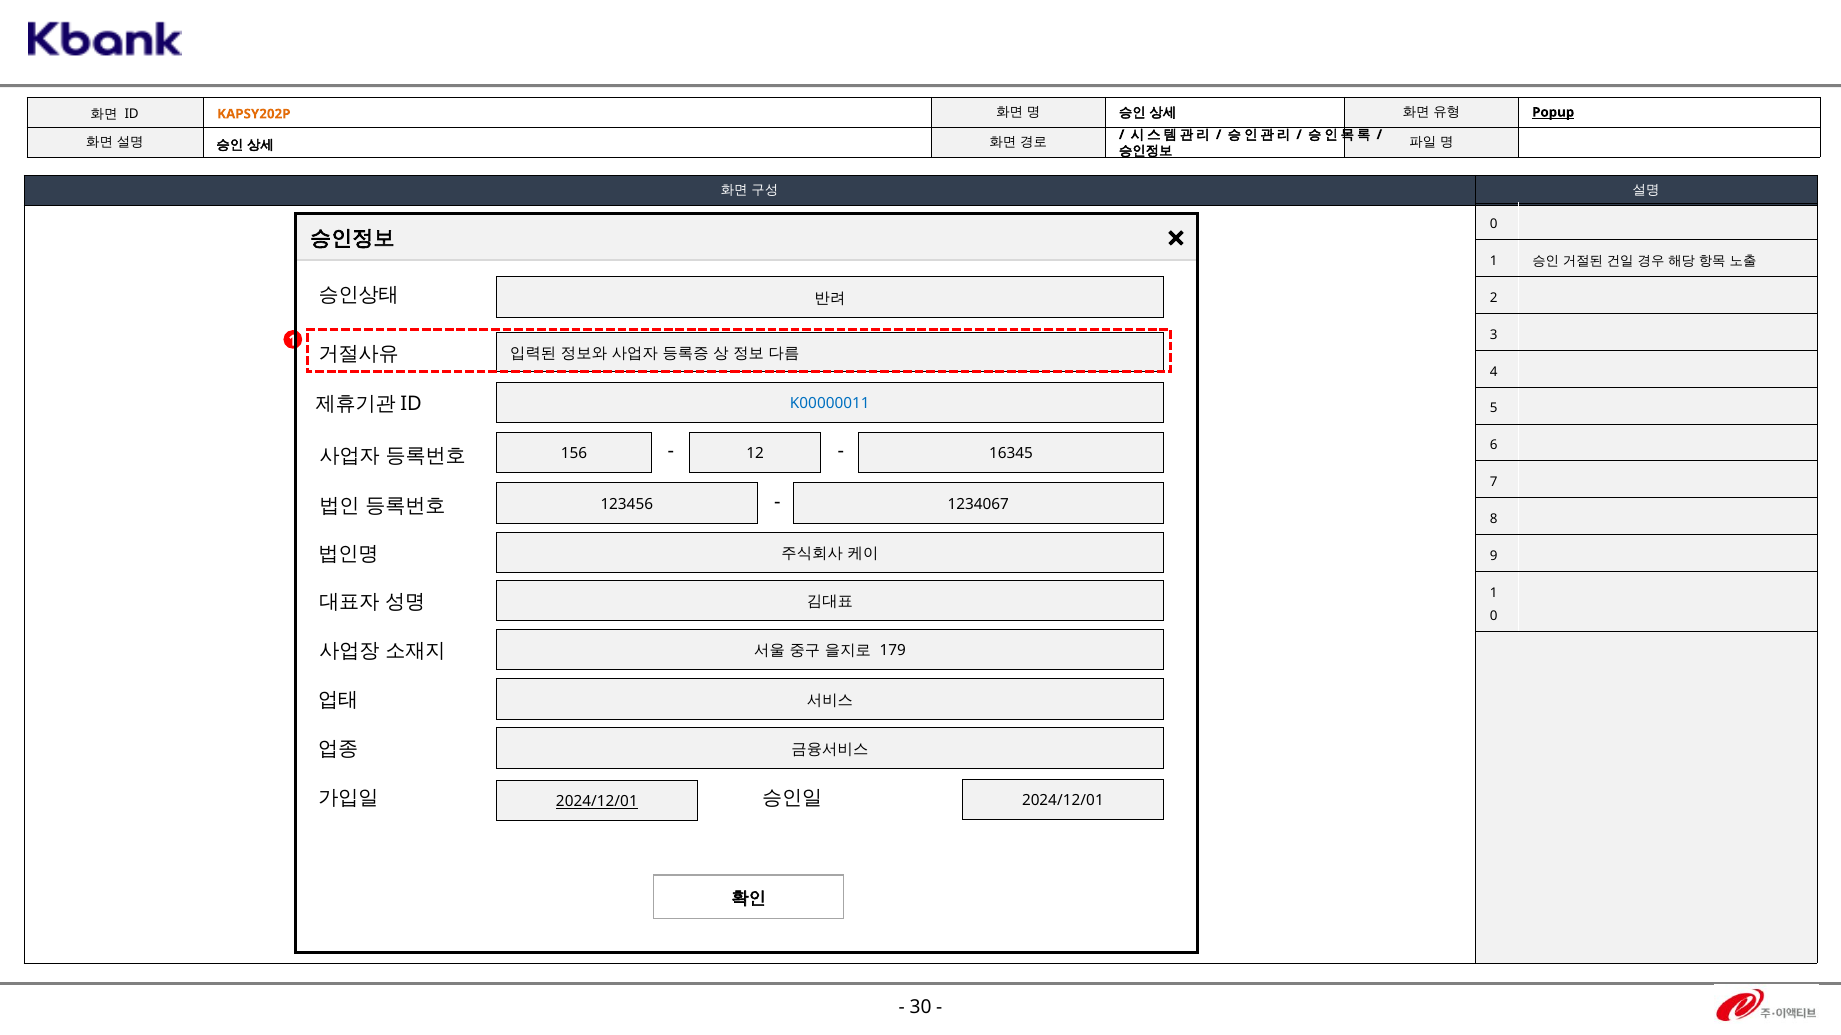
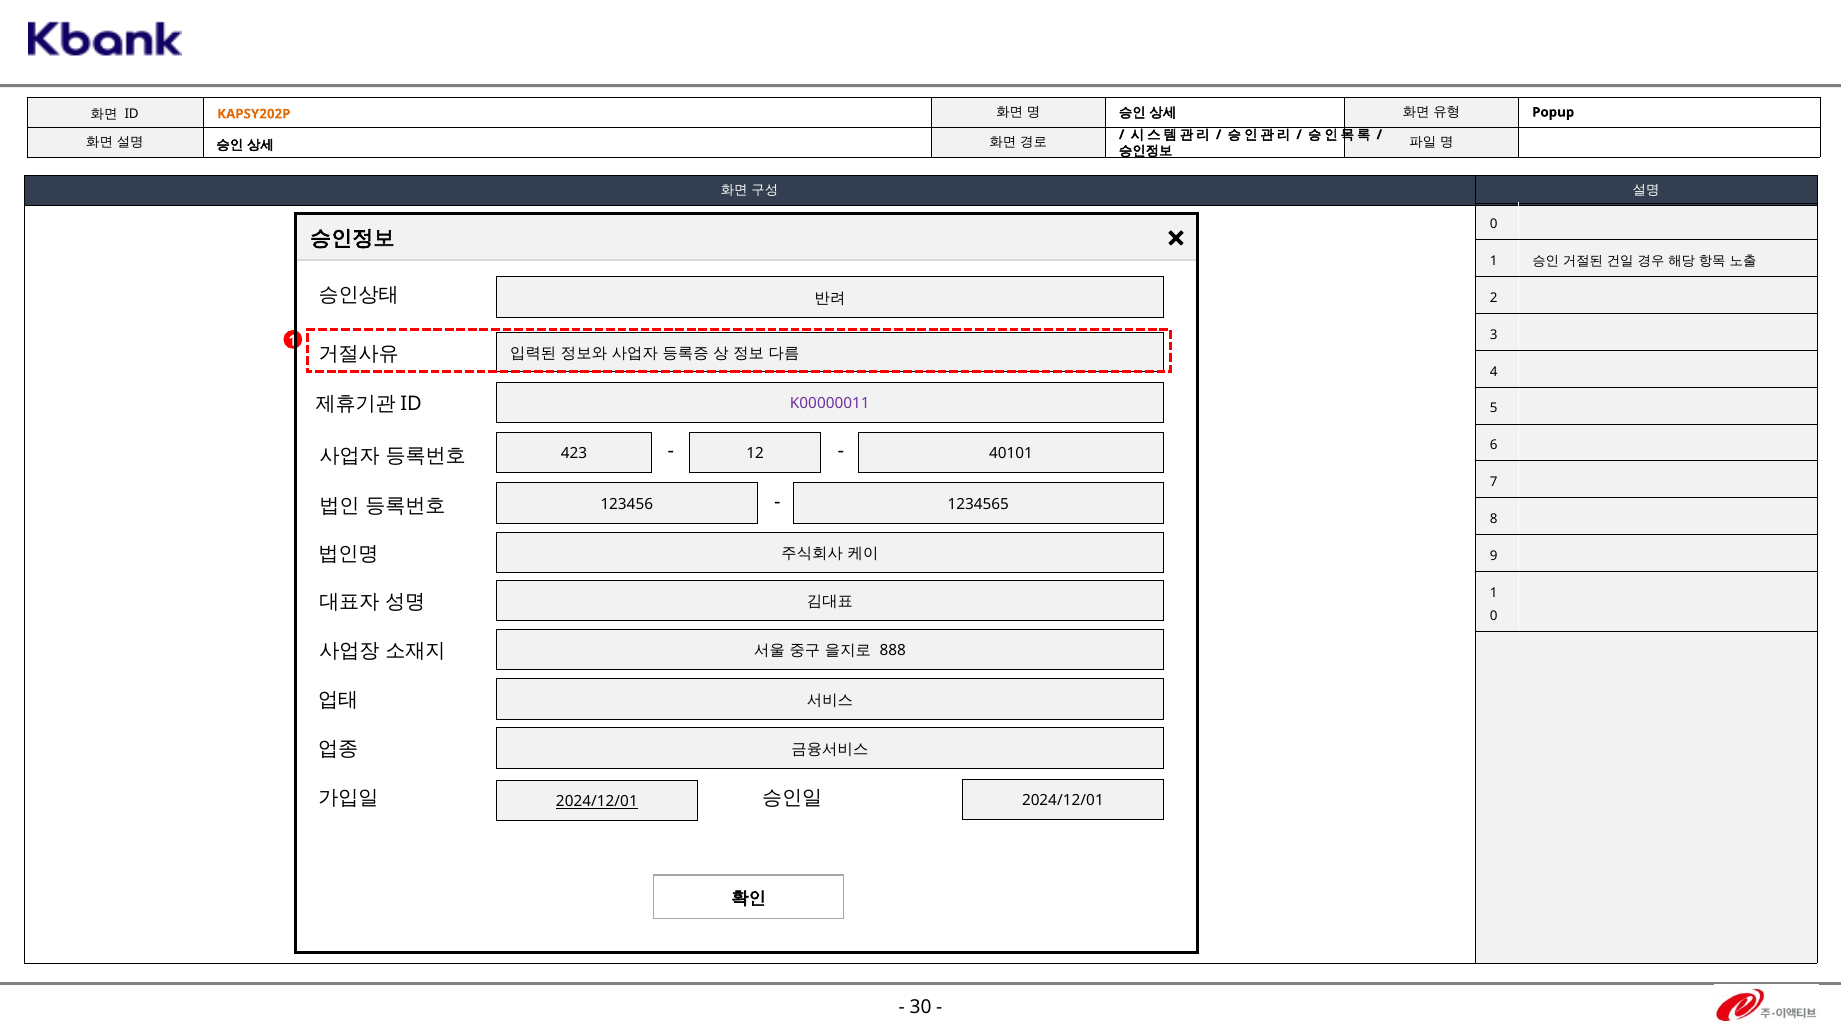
Popup underline: present -> none
K00000011 colour: blue -> purple
156: 156 -> 423
16345: 16345 -> 40101
1234067: 1234067 -> 1234565
179: 179 -> 888
